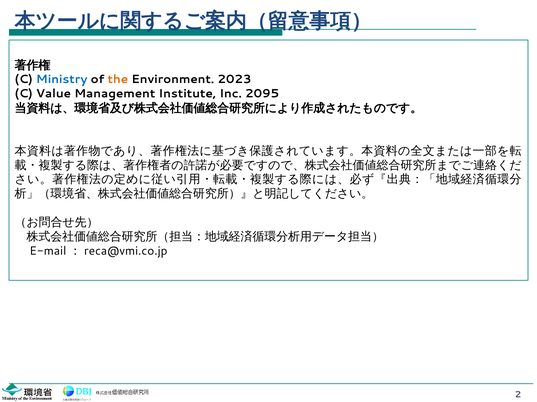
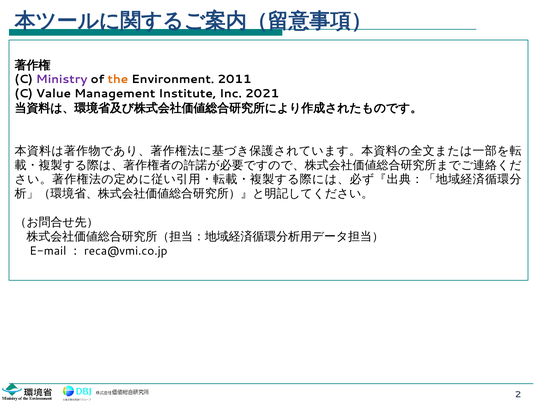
Ministry colour: blue -> purple
2023: 2023 -> 2011
2095: 2095 -> 2021
